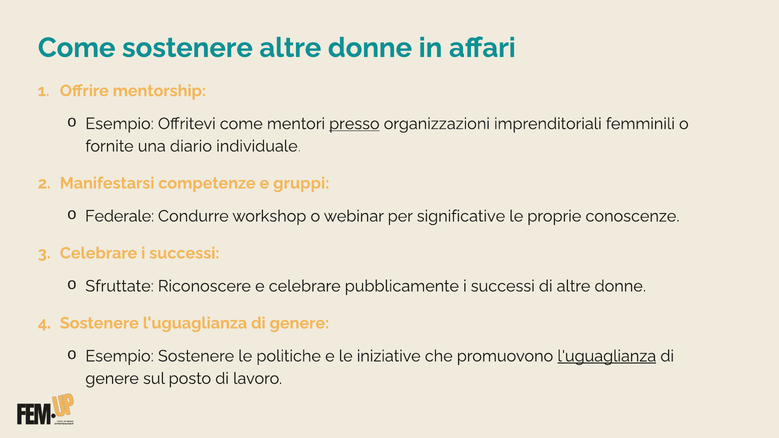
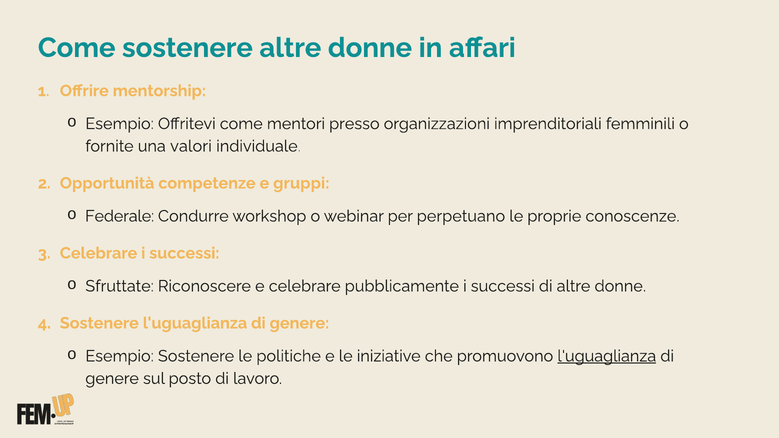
presso underline: present -> none
diario: diario -> valori
Manifestarsi: Manifestarsi -> Opportunità
significative: significative -> perpetuano
